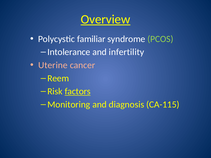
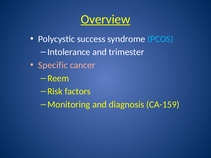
familiar: familiar -> success
PCOS colour: light green -> light blue
infertility: infertility -> trimester
Uterine: Uterine -> Specific
factors underline: present -> none
CA-115: CA-115 -> CA-159
